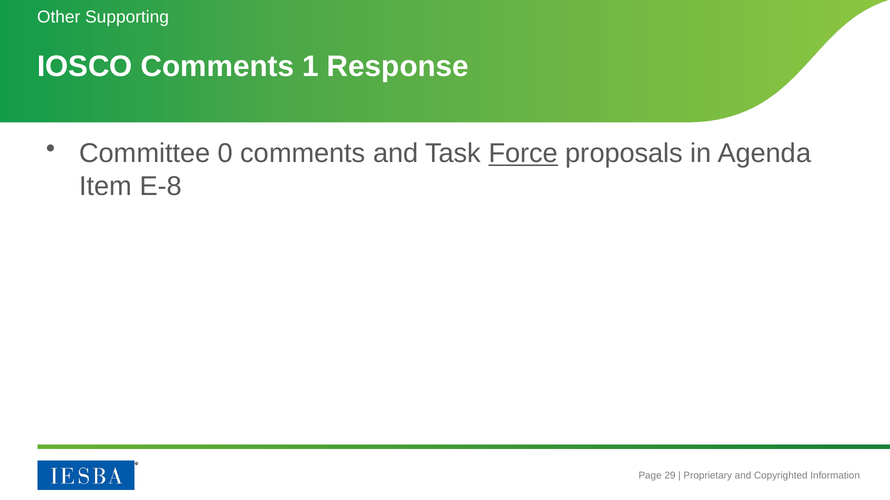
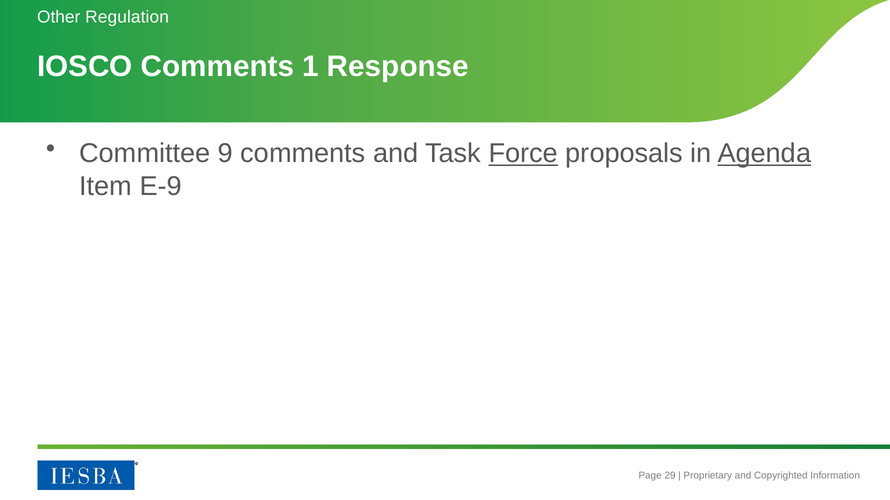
Supporting: Supporting -> Regulation
0: 0 -> 9
Agenda underline: none -> present
E-8: E-8 -> E-9
